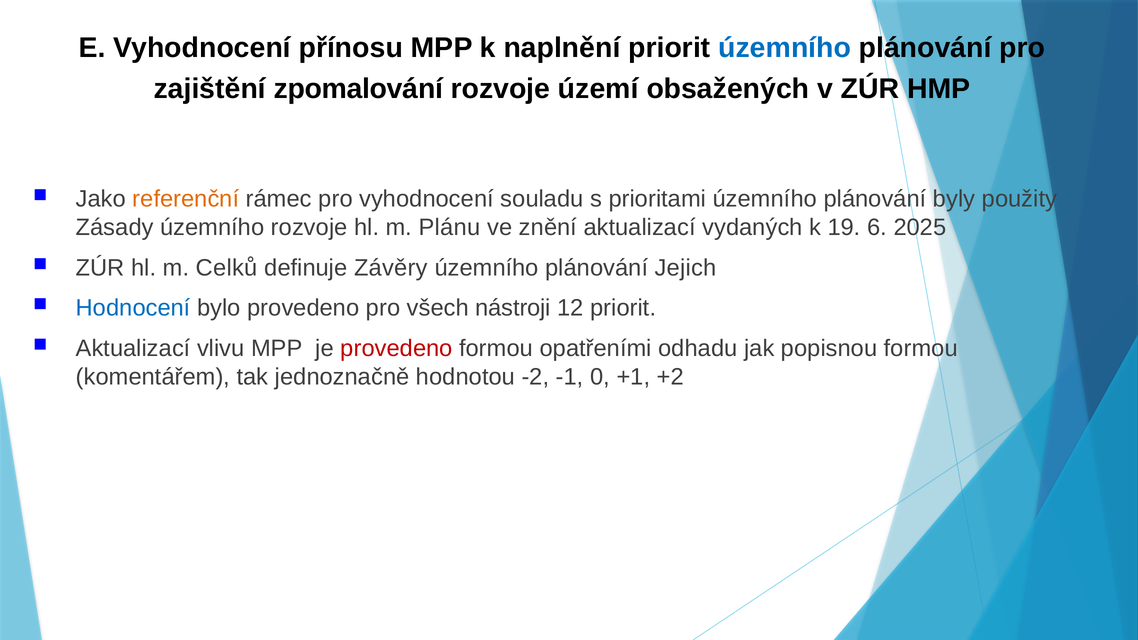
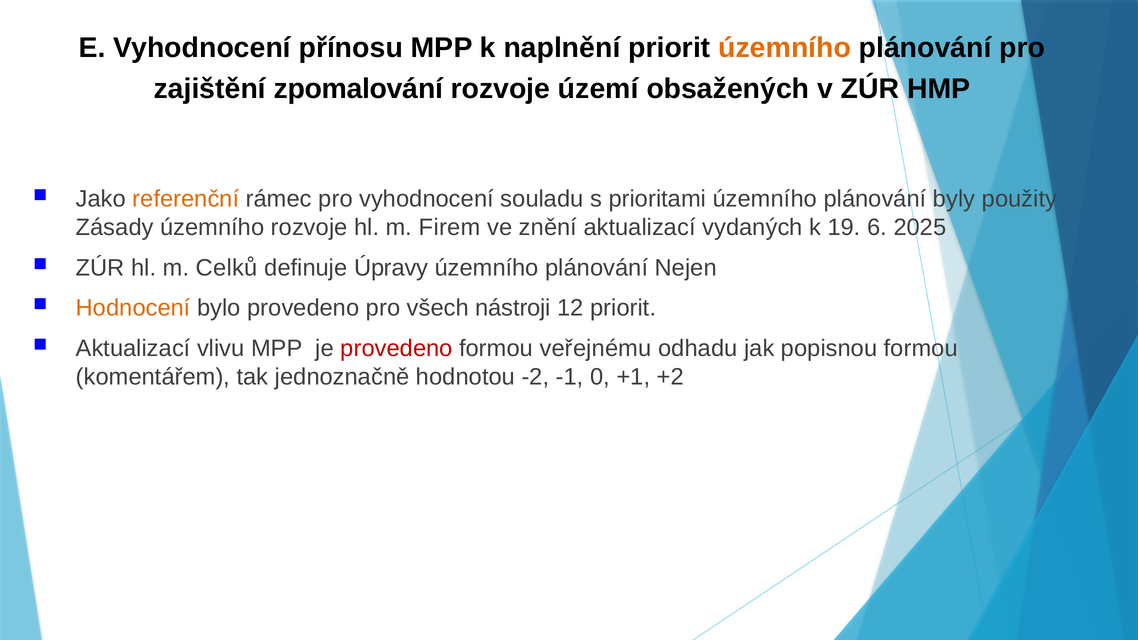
územního at (785, 48) colour: blue -> orange
Plánu: Plánu -> Firem
Závěry: Závěry -> Úpravy
Jejich: Jejich -> Nejen
Hodnocení colour: blue -> orange
opatřeními: opatřeními -> veřejnému
